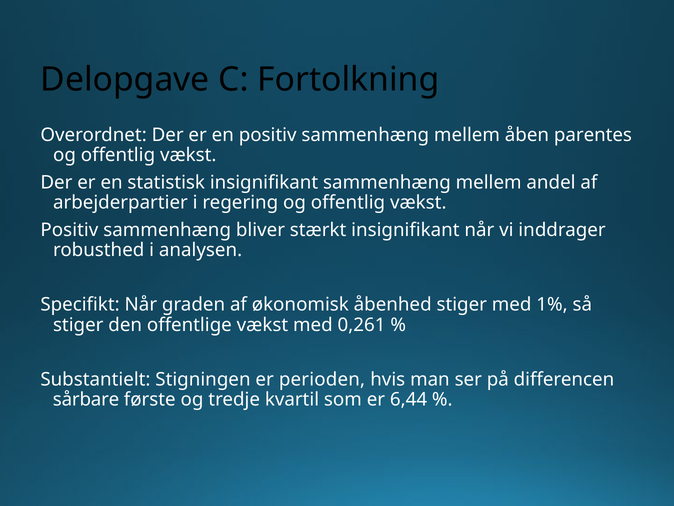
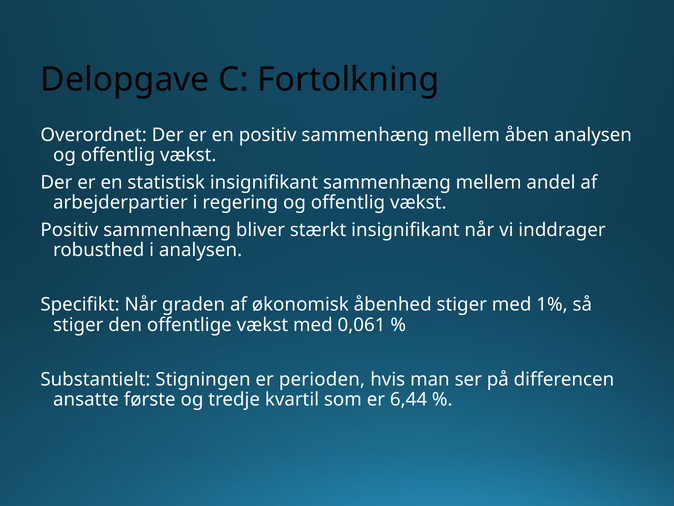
åben parentes: parentes -> analysen
0,261: 0,261 -> 0,061
sårbare: sårbare -> ansatte
